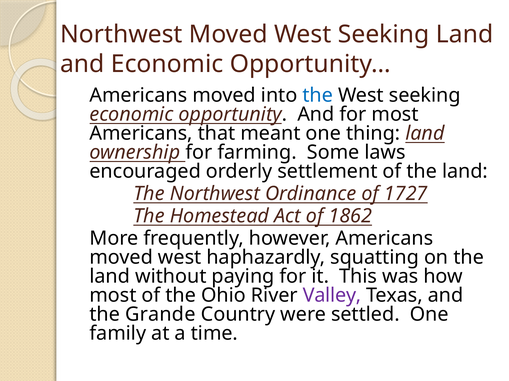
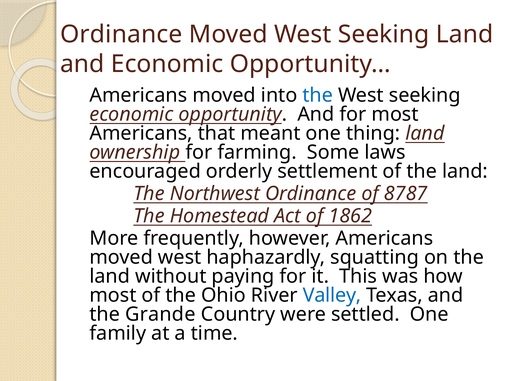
Northwest at (121, 34): Northwest -> Ordinance
1727: 1727 -> 8787
Valley colour: purple -> blue
